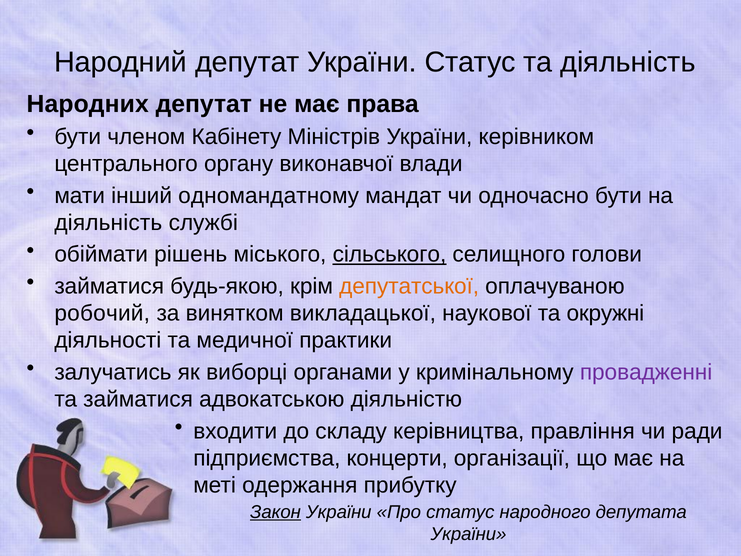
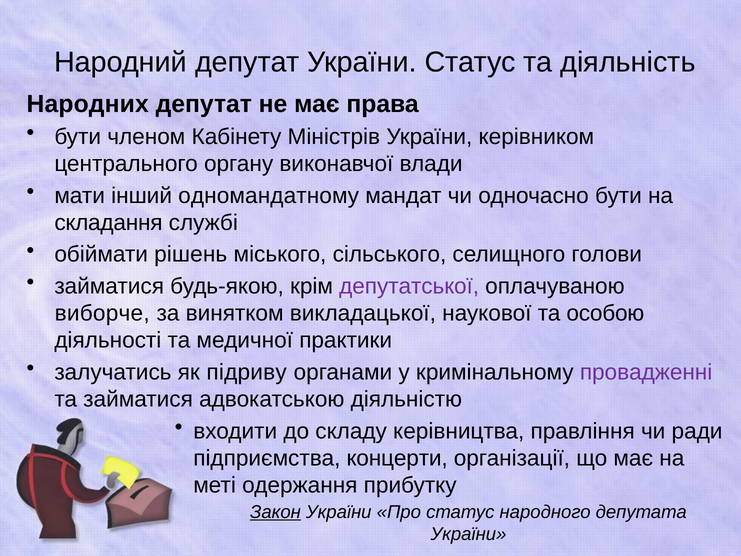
діяльність at (108, 223): діяльність -> складання
сільського underline: present -> none
депутатської colour: orange -> purple
робочий: робочий -> виборче
окружні: окружні -> особою
виборці: виборці -> підриву
